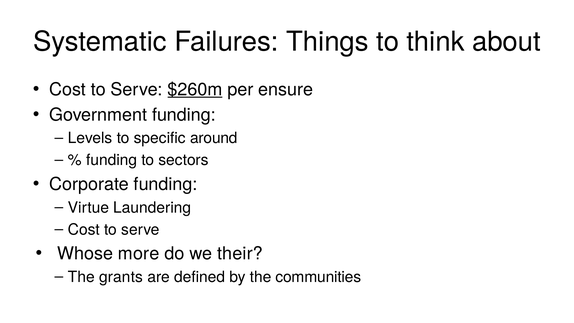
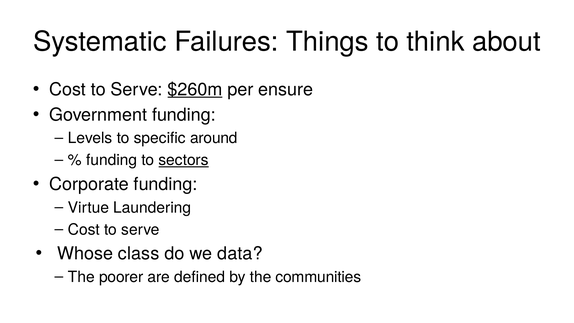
sectors underline: none -> present
more: more -> class
their: their -> data
grants: grants -> poorer
